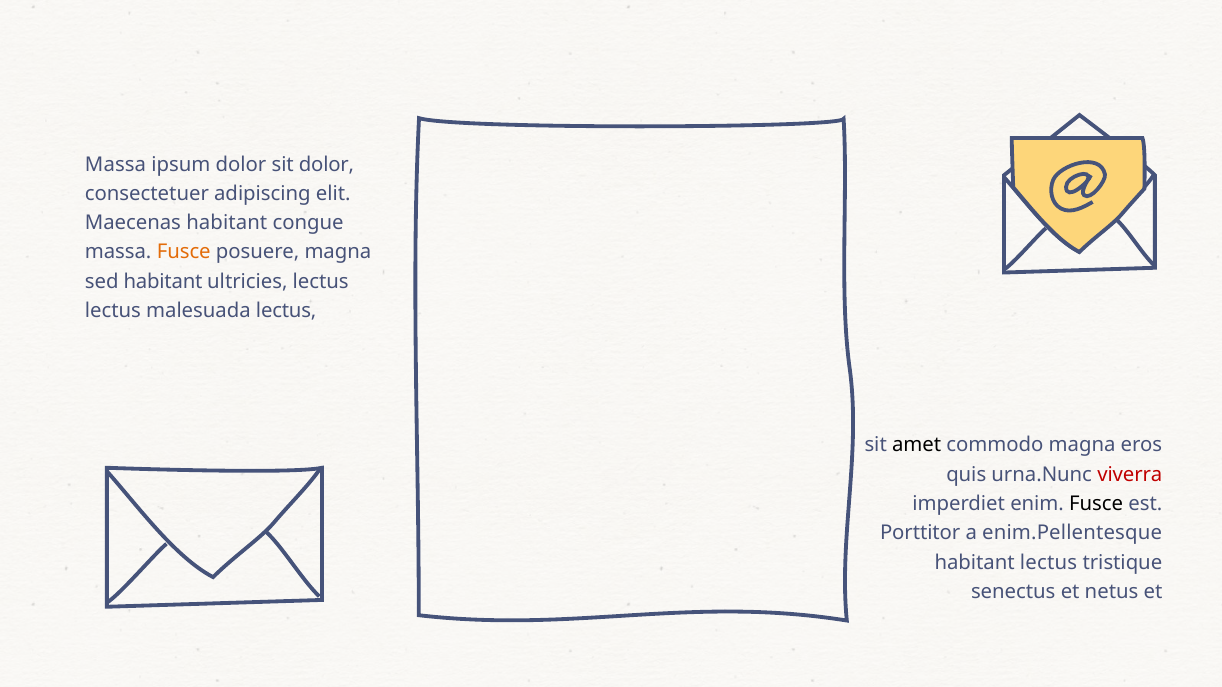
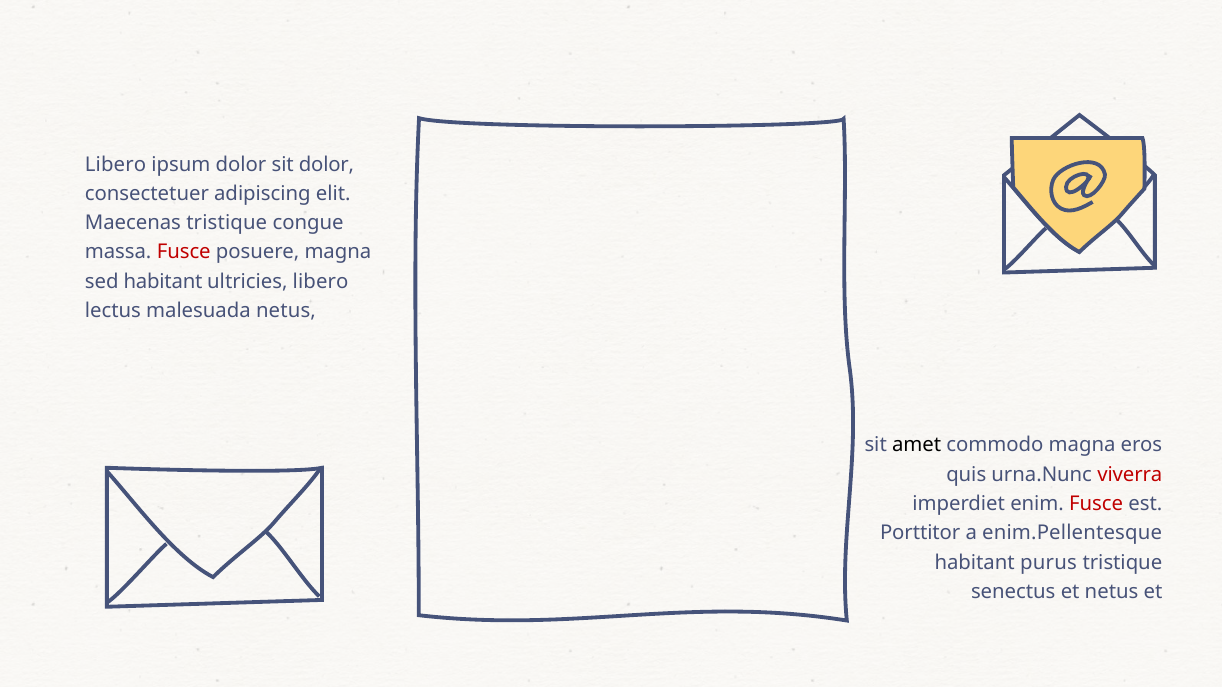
Massa at (116, 164): Massa -> Libero
Maecenas habitant: habitant -> tristique
Fusce at (184, 252) colour: orange -> red
ultricies lectus: lectus -> libero
malesuada lectus: lectus -> netus
Fusce at (1096, 504) colour: black -> red
habitant lectus: lectus -> purus
